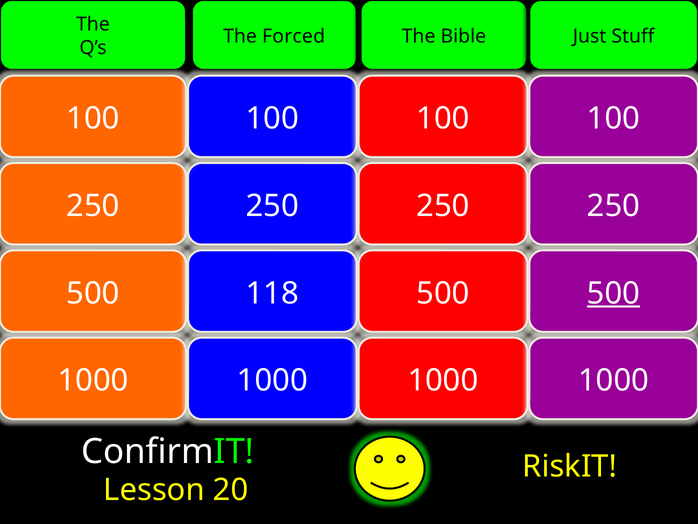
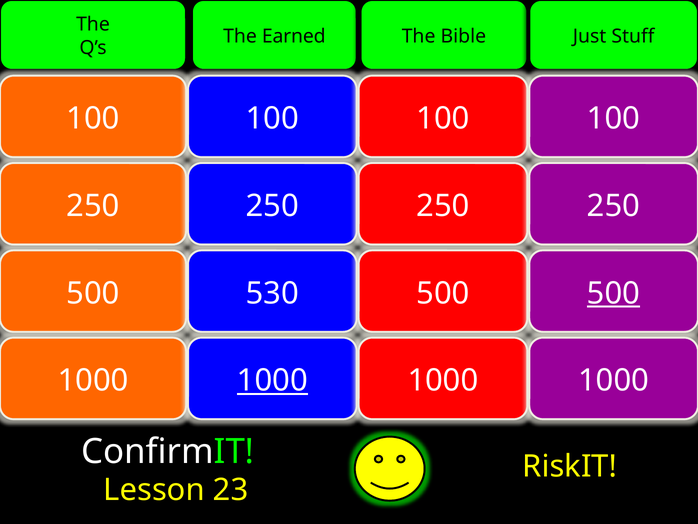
Forced: Forced -> Earned
118: 118 -> 530
1000 at (272, 380) underline: none -> present
20: 20 -> 23
